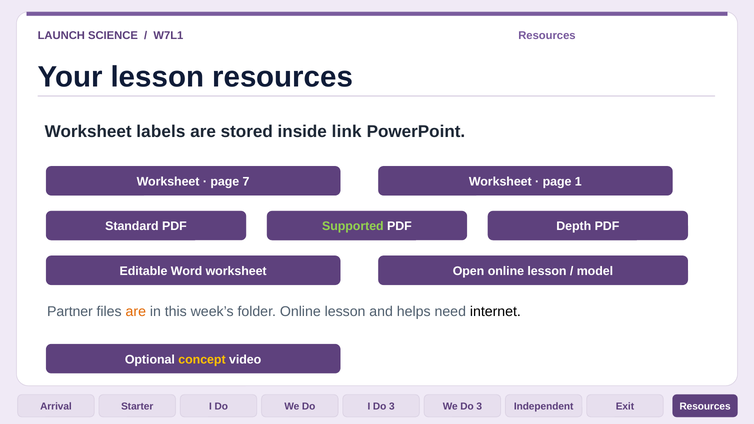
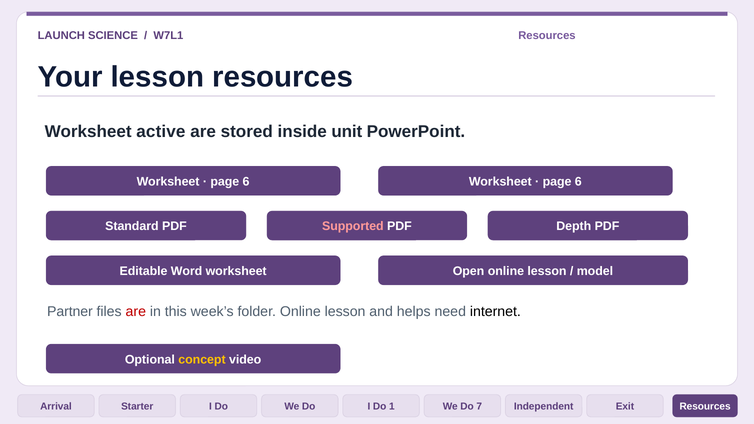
labels: labels -> active
link: link -> unit
7 at (246, 182): 7 -> 6
1 at (578, 182): 1 -> 6
Supported colour: light green -> pink
are at (136, 312) colour: orange -> red
I Do 3: 3 -> 1
We Do 3: 3 -> 7
